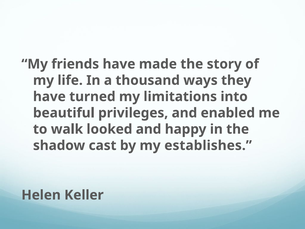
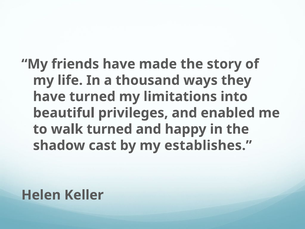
walk looked: looked -> turned
